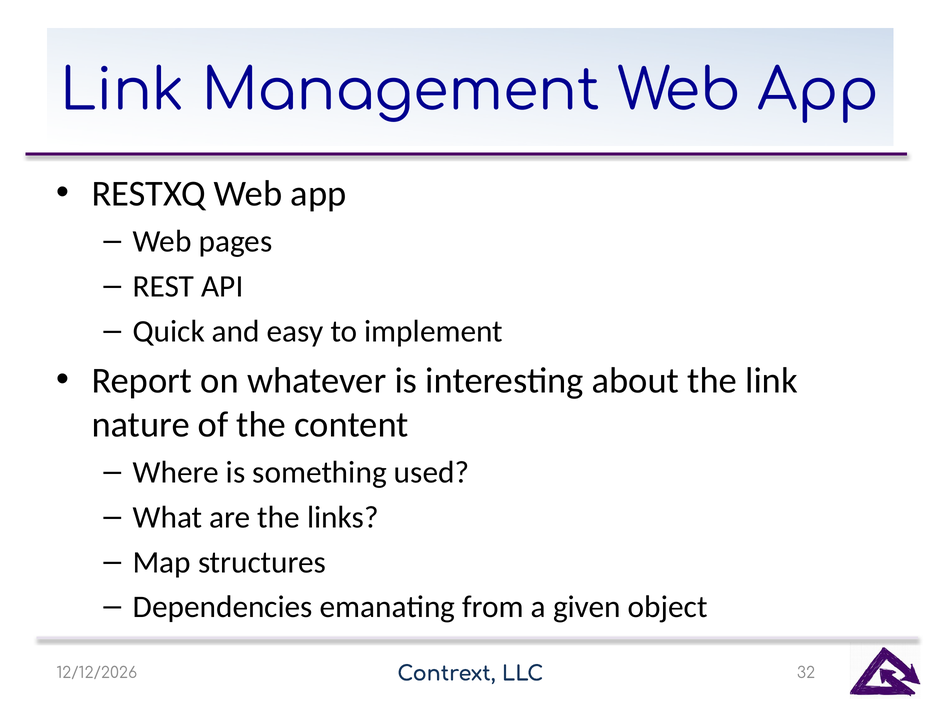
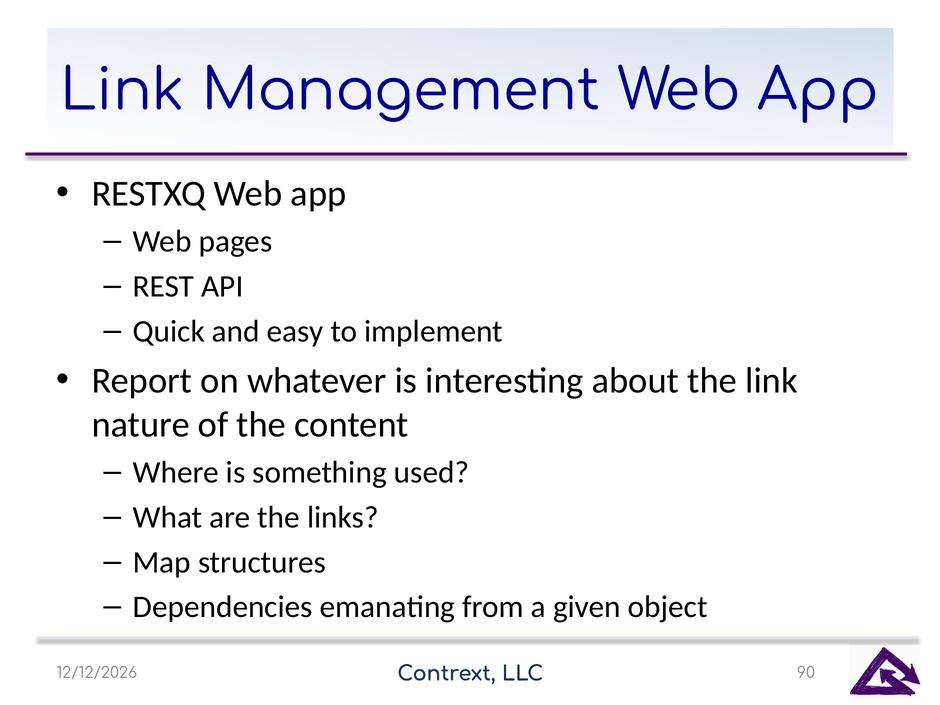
32: 32 -> 90
